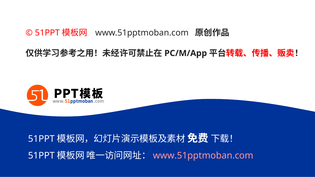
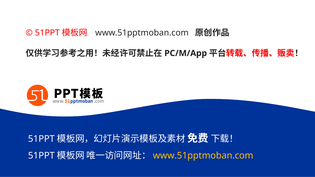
www.51pptmoban.com at (203, 156) colour: pink -> yellow
